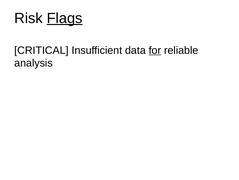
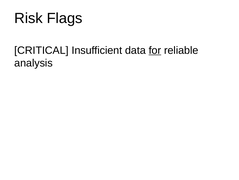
Flags underline: present -> none
